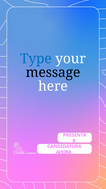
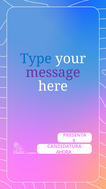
message colour: black -> purple
